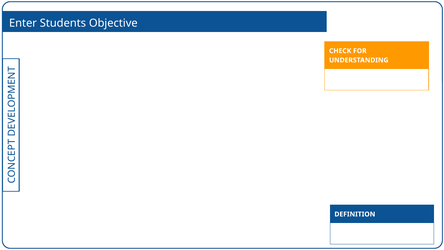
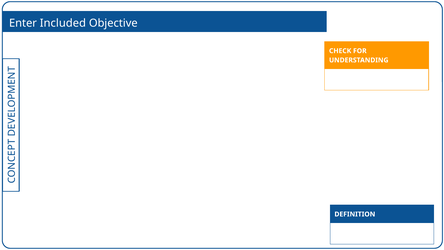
Students: Students -> Included
